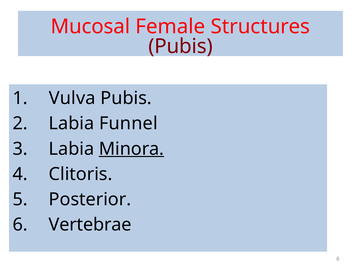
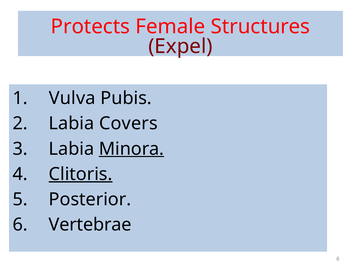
Mucosal: Mucosal -> Protects
Pubis at (181, 46): Pubis -> Expel
Funnel: Funnel -> Covers
Clitoris underline: none -> present
